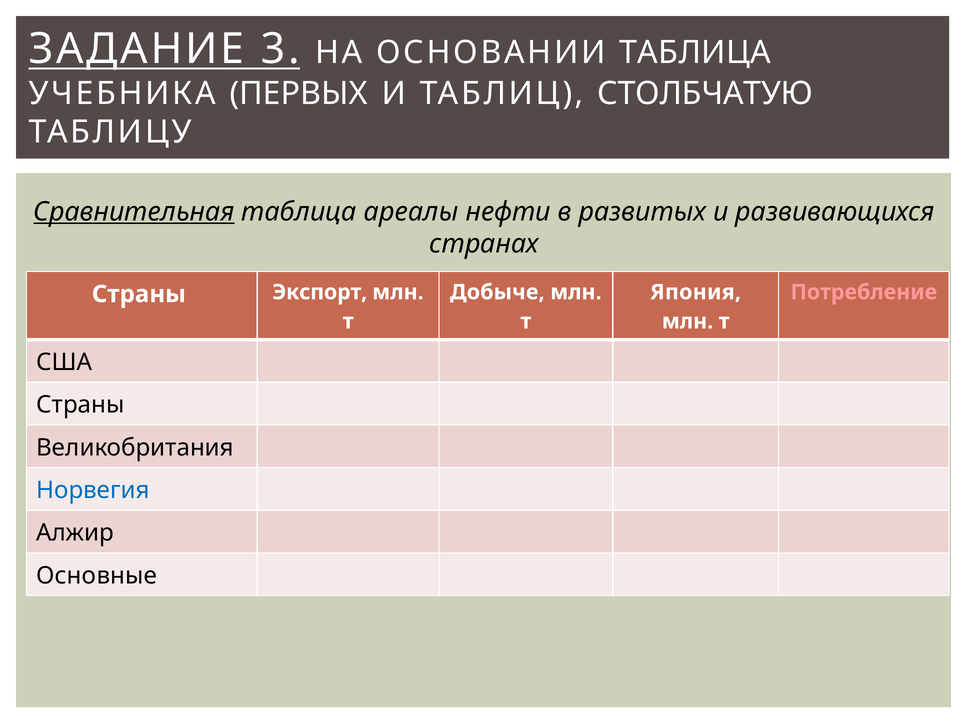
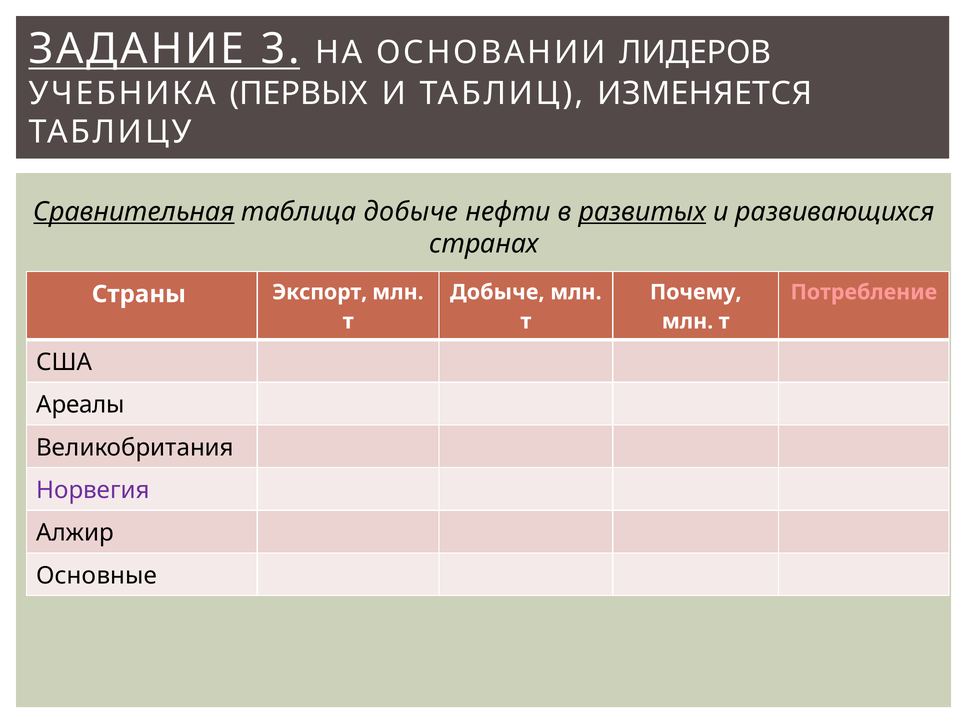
ОСНОВАНИИ ТАБЛИЦА: ТАБЛИЦА -> ЛИДЕРОВ
СТОЛБЧАТУЮ: СТОЛБЧАТУЮ -> ИЗМЕНЯЕТСЯ
таблица ареалы: ареалы -> добыче
развитых underline: none -> present
Япония: Япония -> Почему
Страны at (80, 405): Страны -> Ареалы
Норвегия colour: blue -> purple
